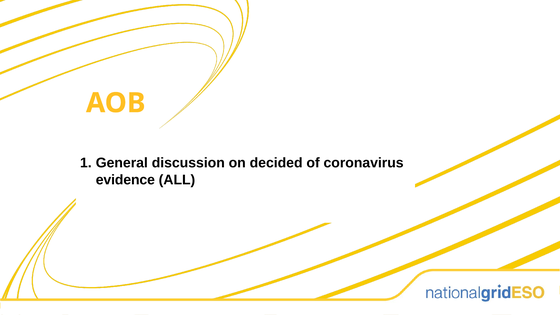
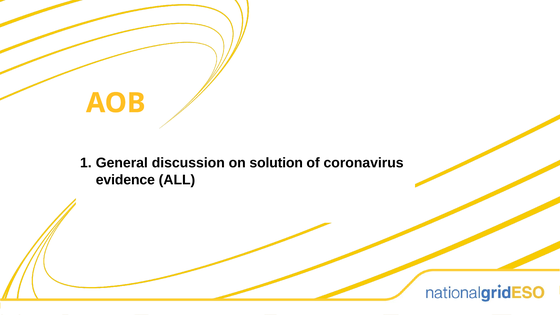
decided: decided -> solution
